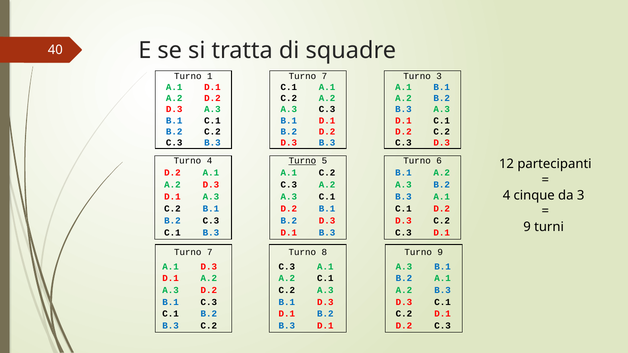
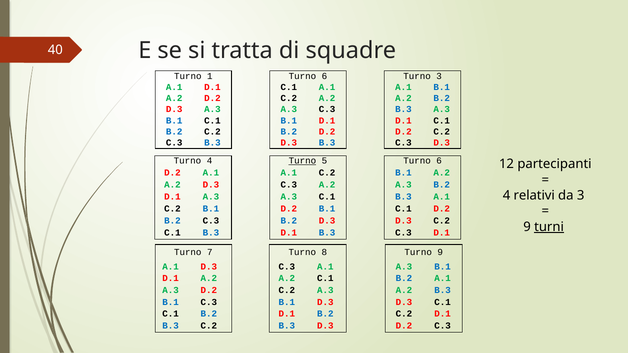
1 Turno 7: 7 -> 6
cinque: cinque -> relativi
turni underline: none -> present
C.2 B.3 D.1: D.1 -> D.3
